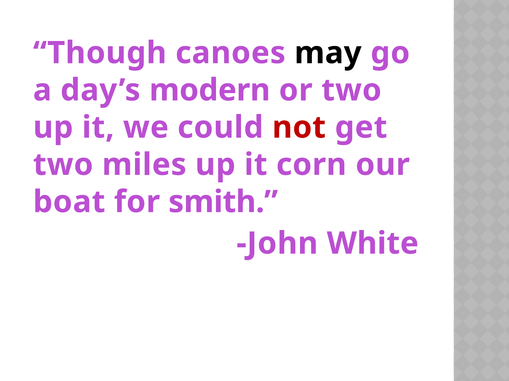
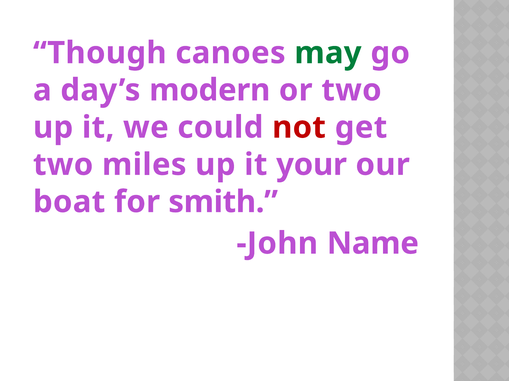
may colour: black -> green
corn: corn -> your
White: White -> Name
